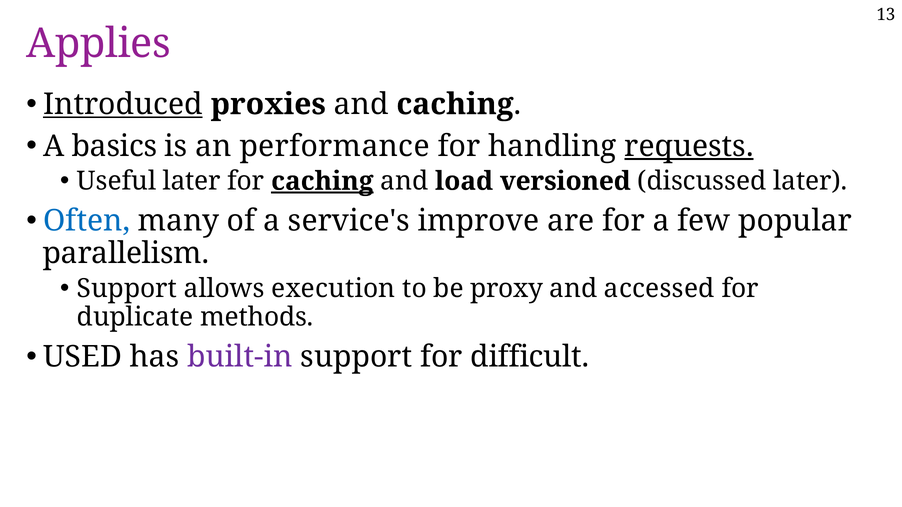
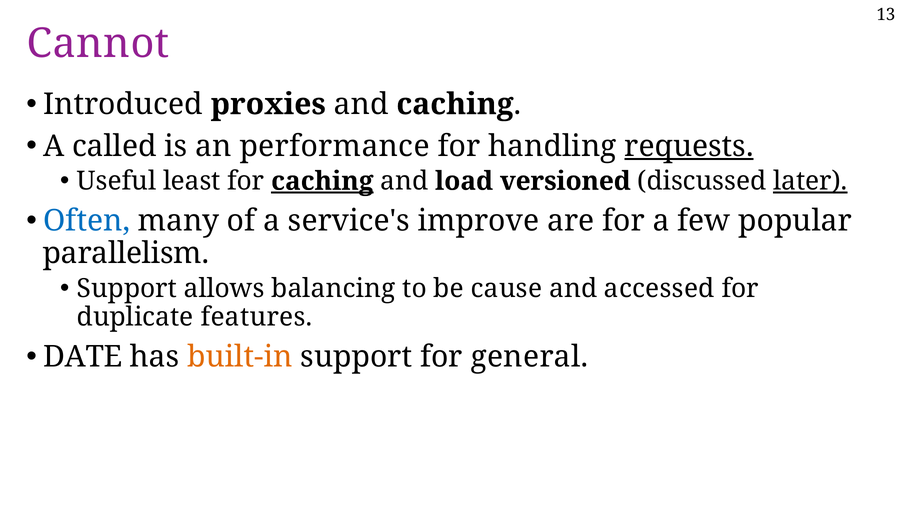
Applies: Applies -> Cannot
Introduced underline: present -> none
basics: basics -> called
Useful later: later -> least
later at (810, 181) underline: none -> present
execution: execution -> balancing
proxy: proxy -> cause
methods: methods -> features
USED: USED -> DATE
built-in colour: purple -> orange
difficult: difficult -> general
